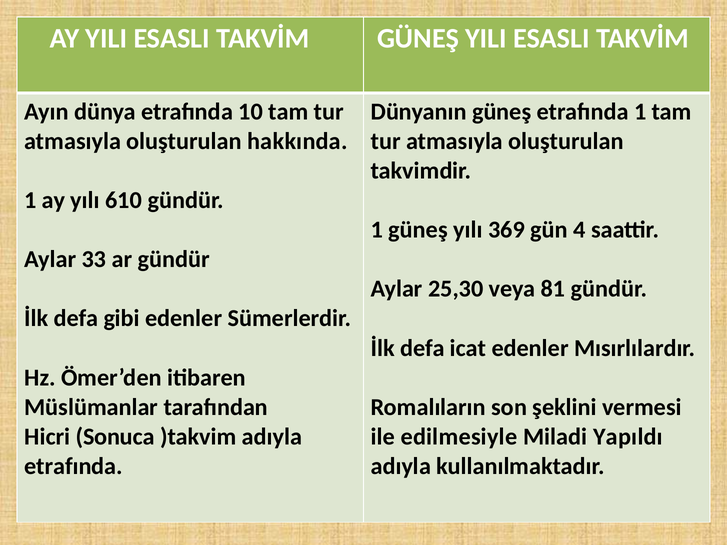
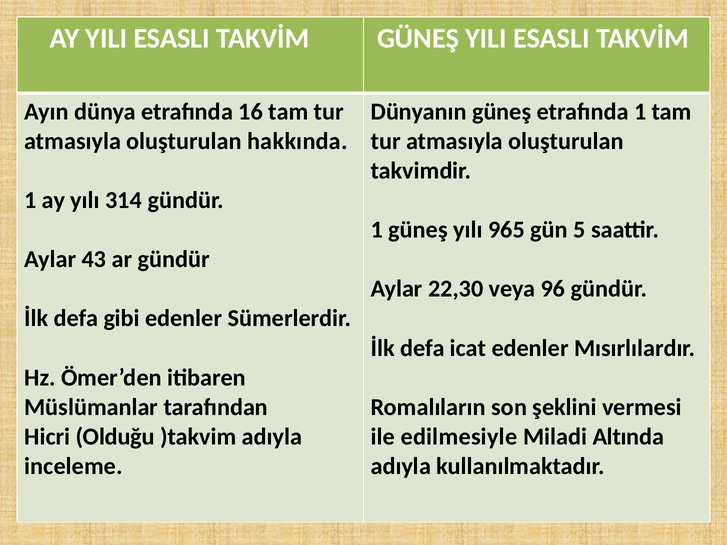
10: 10 -> 16
610: 610 -> 314
369: 369 -> 965
4: 4 -> 5
33: 33 -> 43
25,30: 25,30 -> 22,30
81: 81 -> 96
Sonuca: Sonuca -> Olduğu
Yapıldı: Yapıldı -> Altında
etrafında at (74, 466): etrafında -> inceleme
